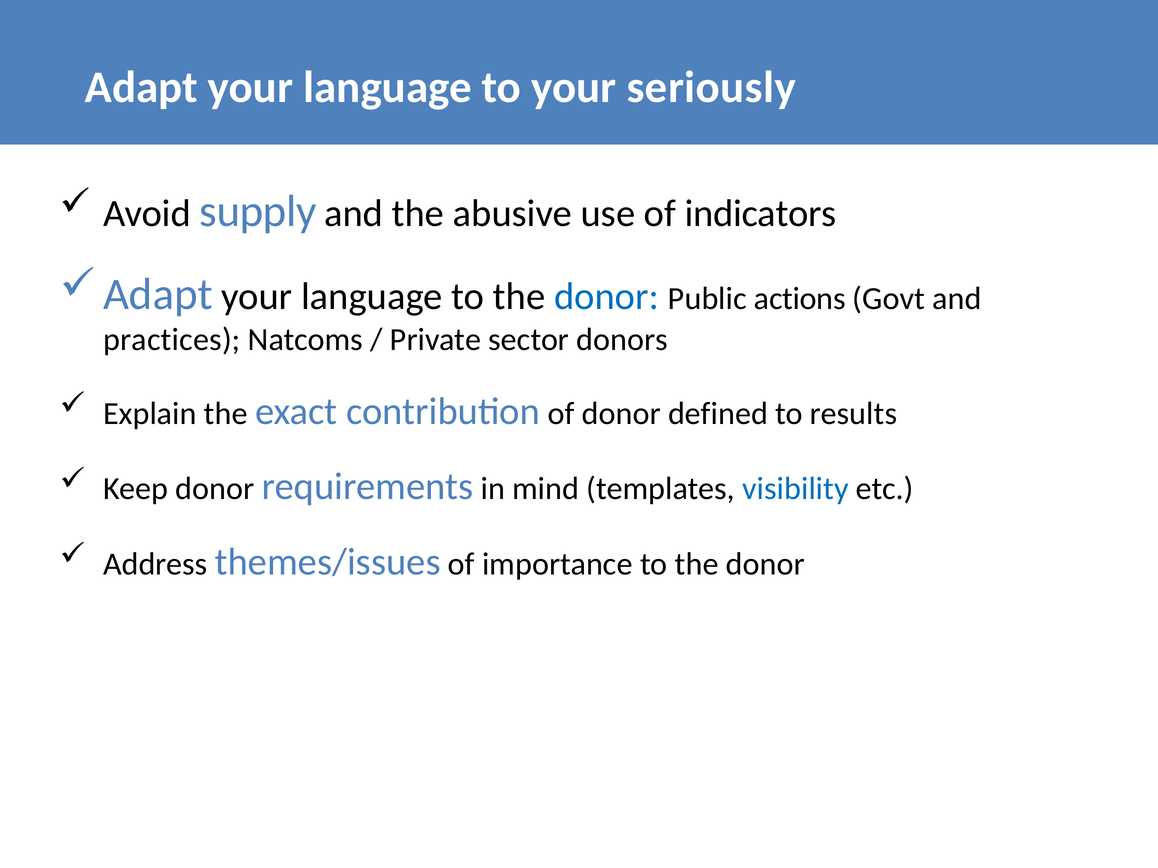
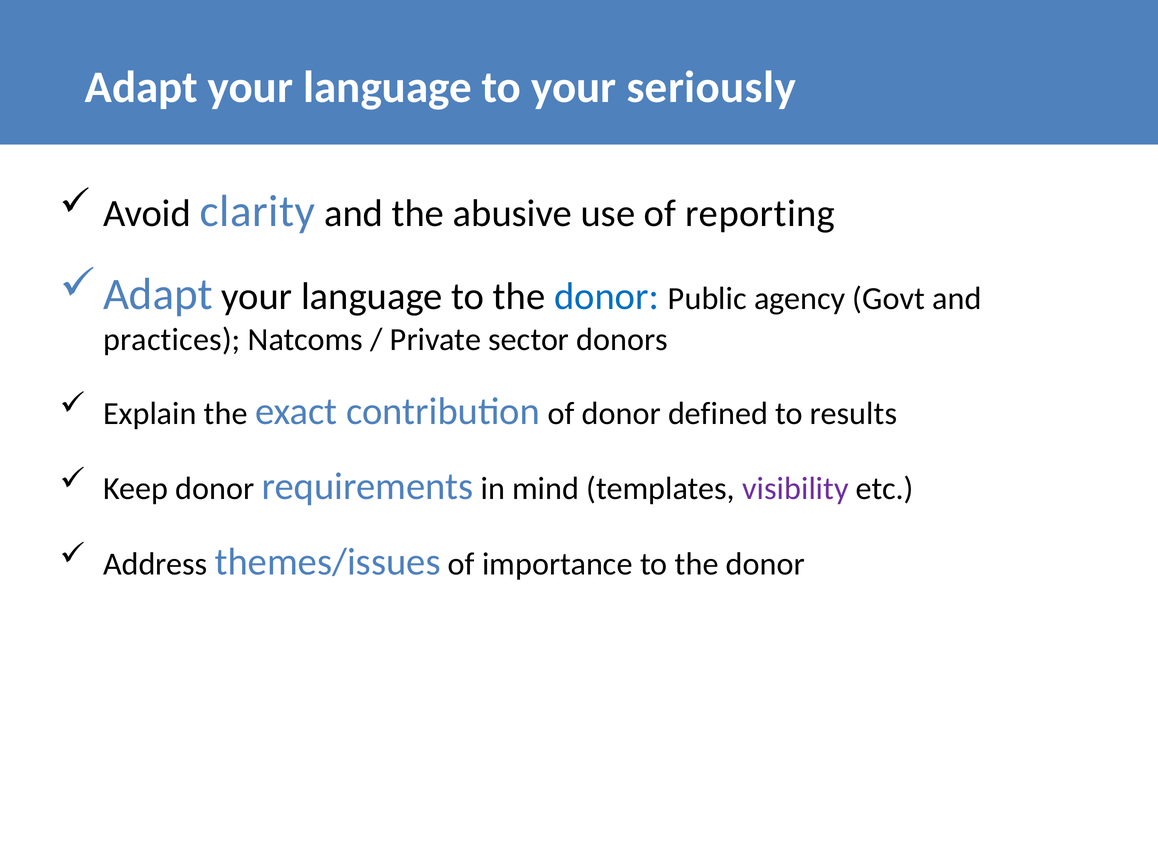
supply: supply -> clarity
indicators: indicators -> reporting
actions: actions -> agency
visibility colour: blue -> purple
